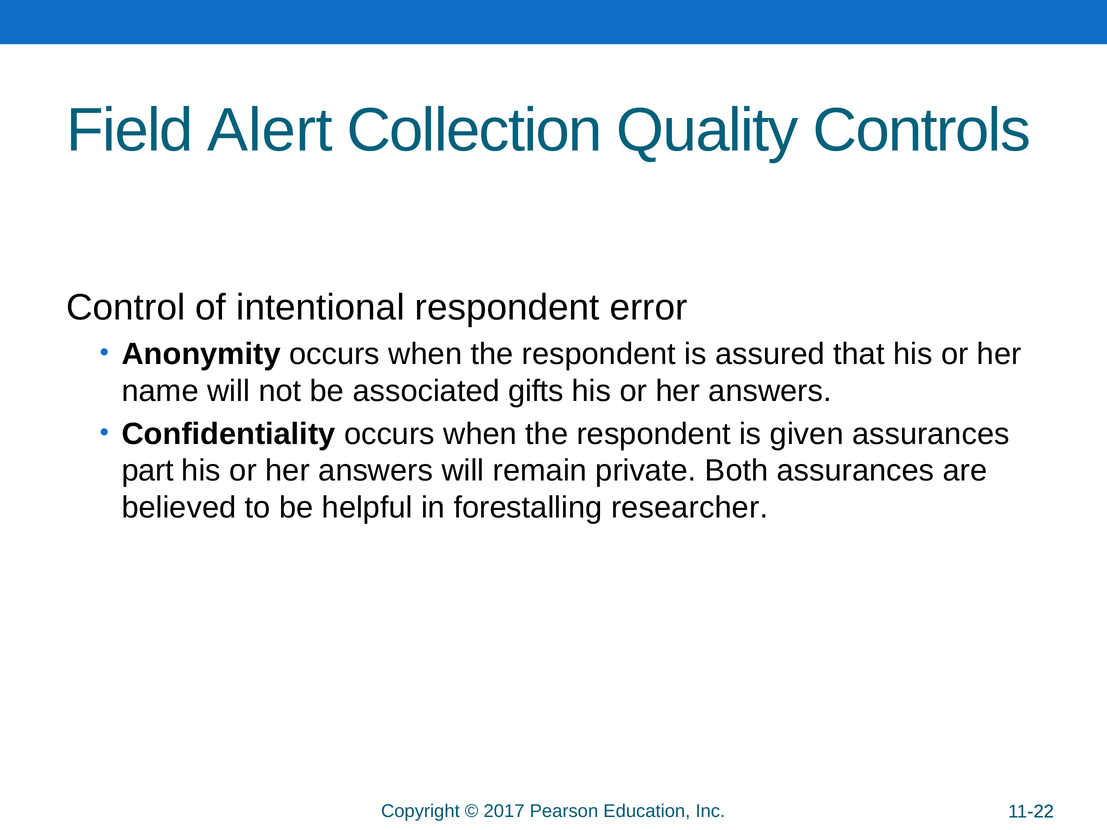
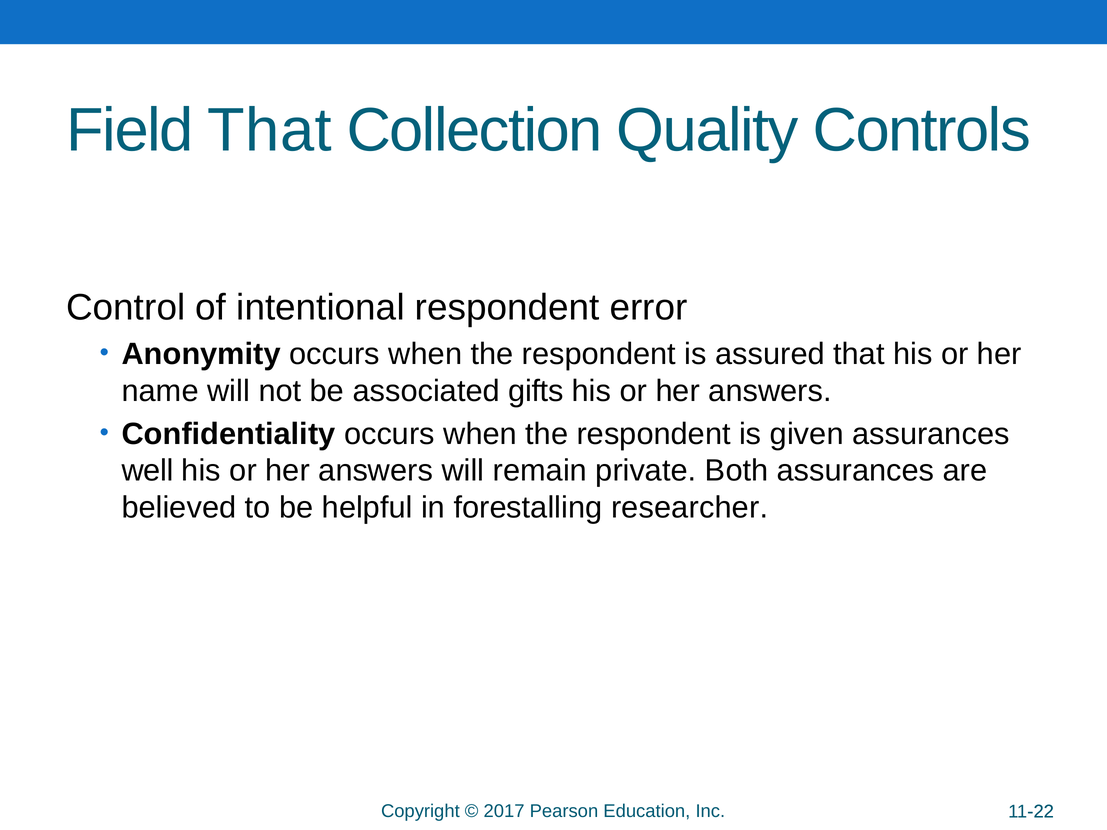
Field Alert: Alert -> That
part: part -> well
